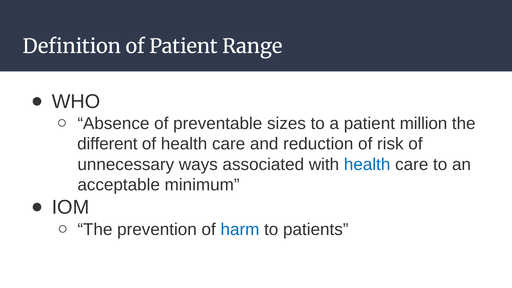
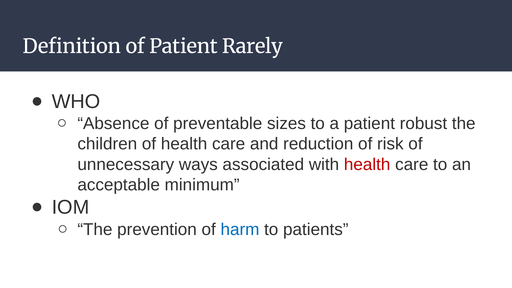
Range: Range -> Rarely
million: million -> robust
different: different -> children
health at (367, 165) colour: blue -> red
